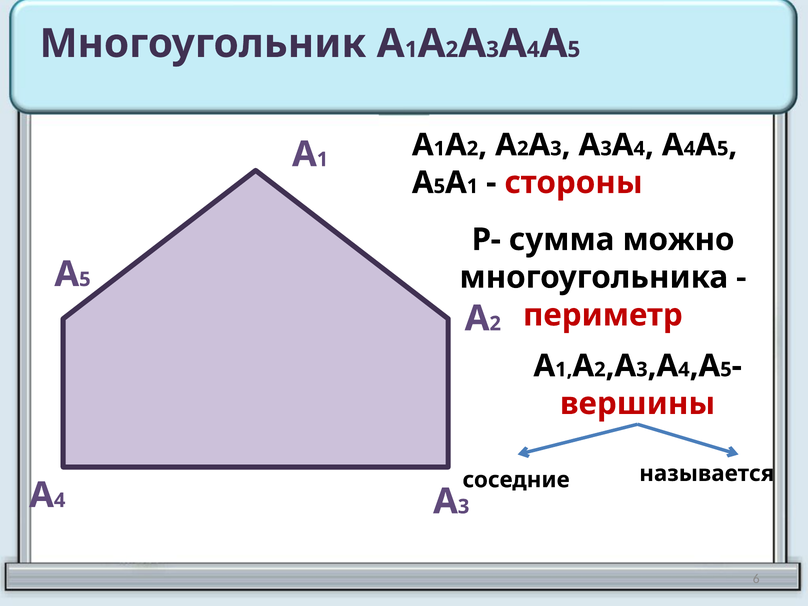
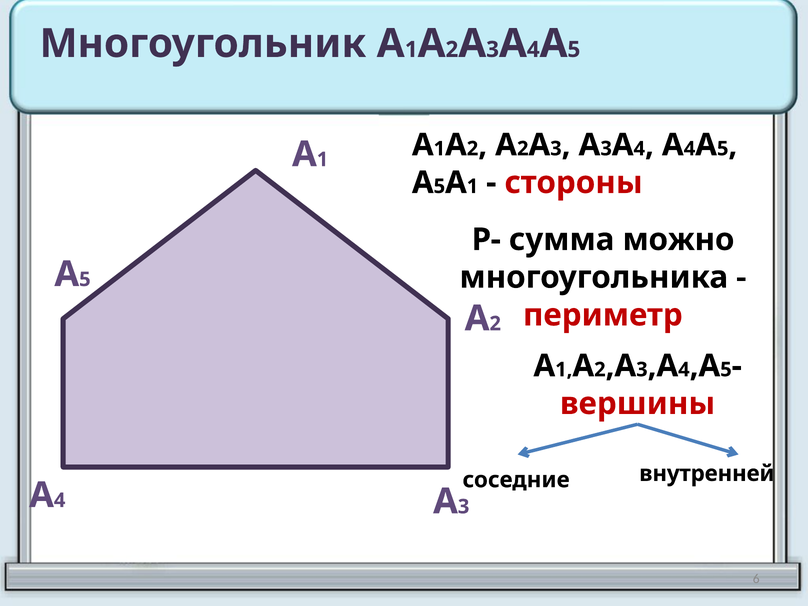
называется: называется -> внутренней
